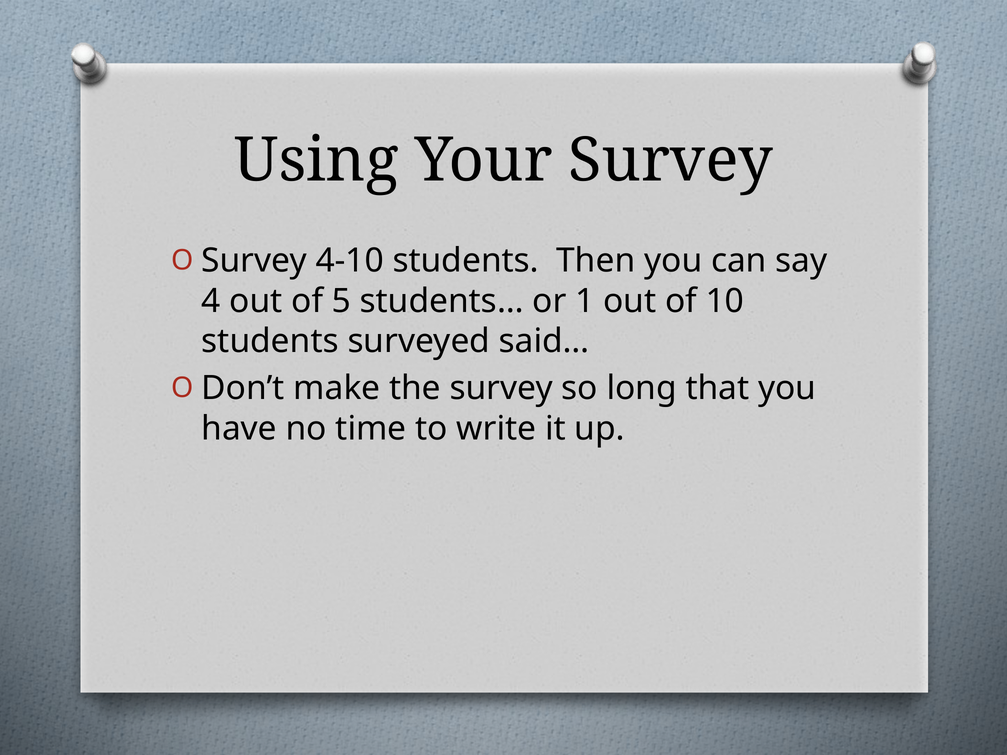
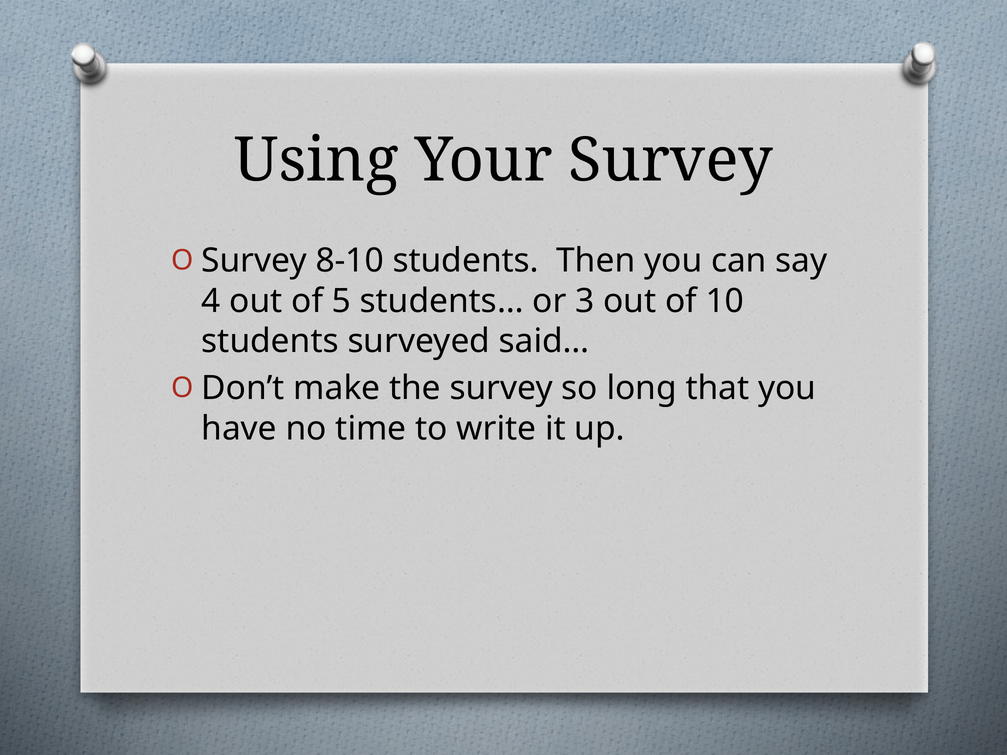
4-10: 4-10 -> 8-10
1: 1 -> 3
